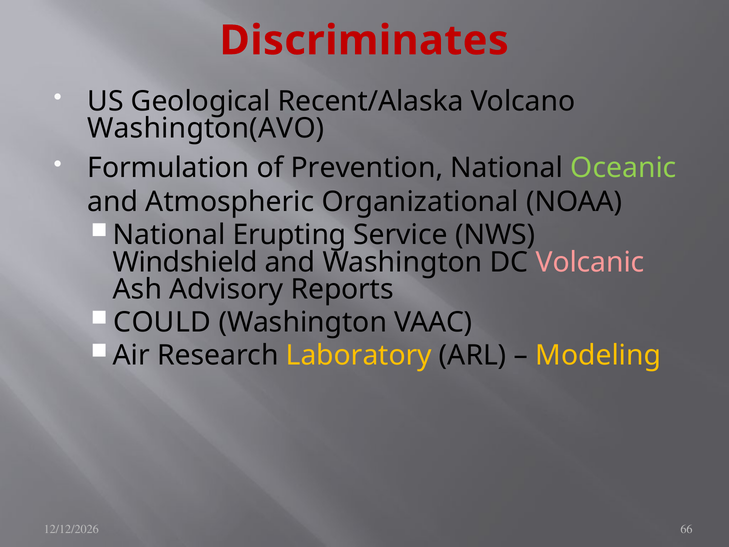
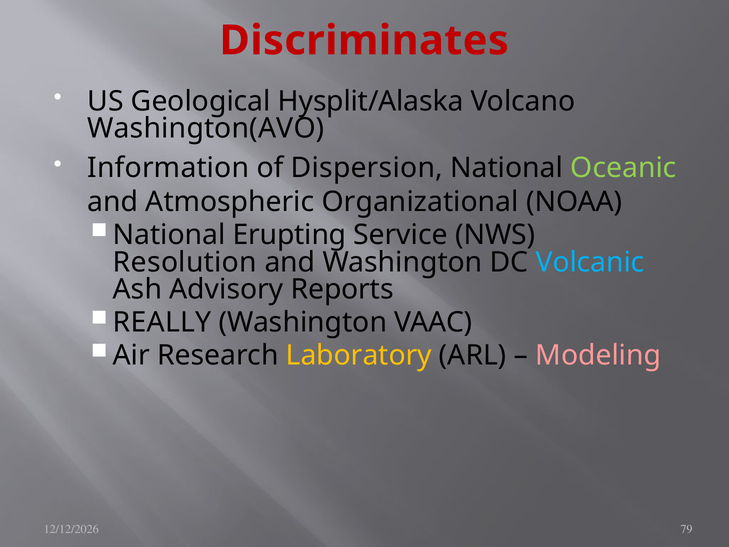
Recent/Alaska: Recent/Alaska -> Hysplit/Alaska
Formulation: Formulation -> Information
Prevention: Prevention -> Dispersion
Windshield: Windshield -> Resolution
Volcanic colour: pink -> light blue
COULD: COULD -> REALLY
Modeling colour: yellow -> pink
66: 66 -> 79
